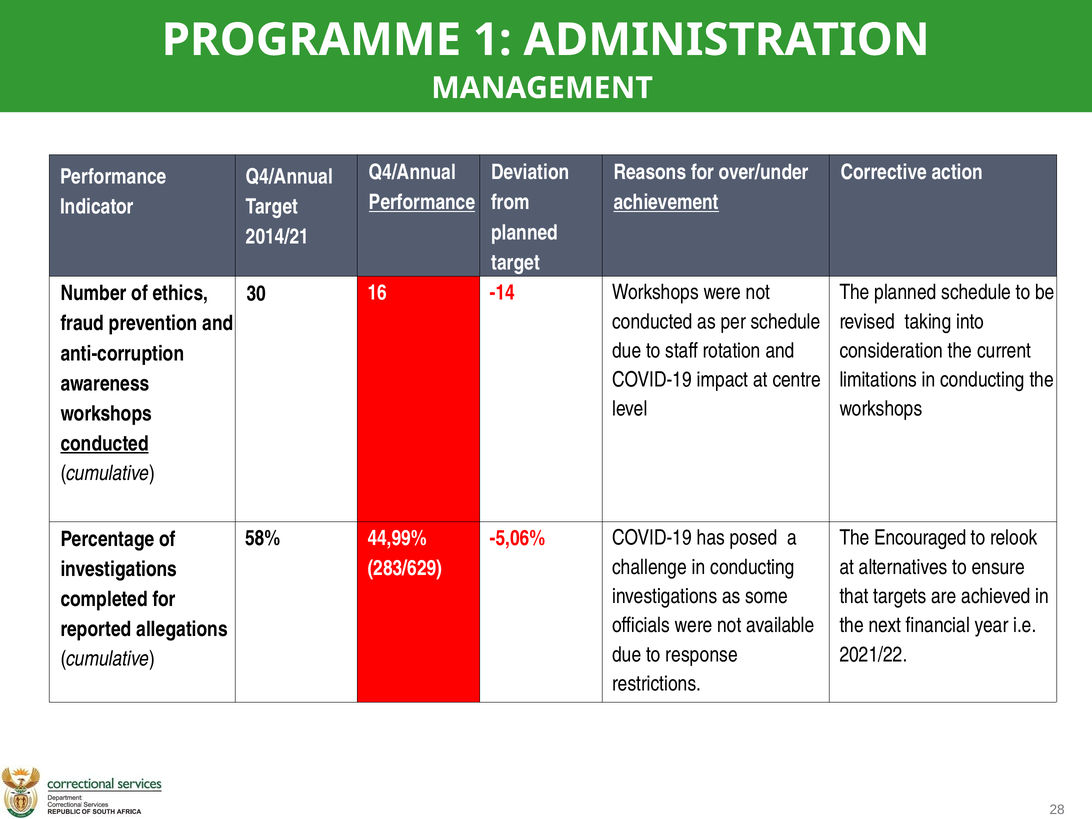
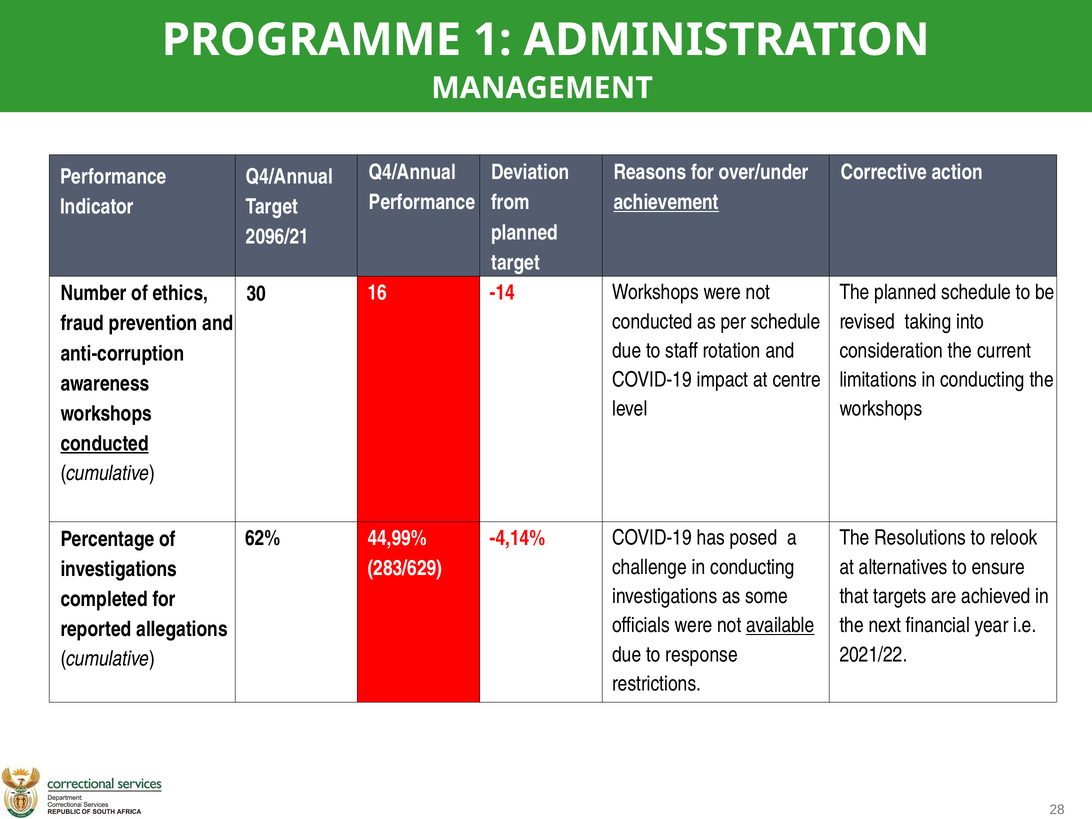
Performance at (422, 202) underline: present -> none
2014/21: 2014/21 -> 2096/21
Encouraged: Encouraged -> Resolutions
58%: 58% -> 62%
-5,06%: -5,06% -> -4,14%
available underline: none -> present
